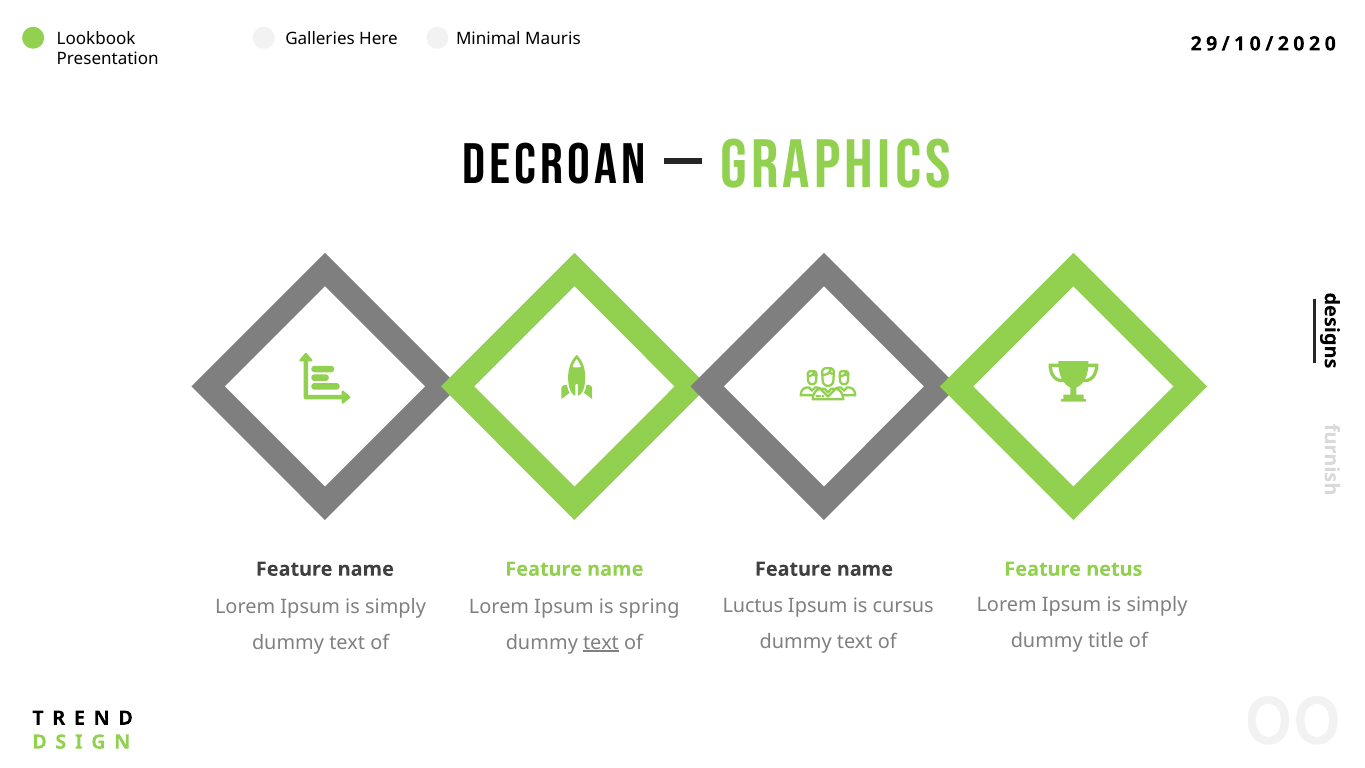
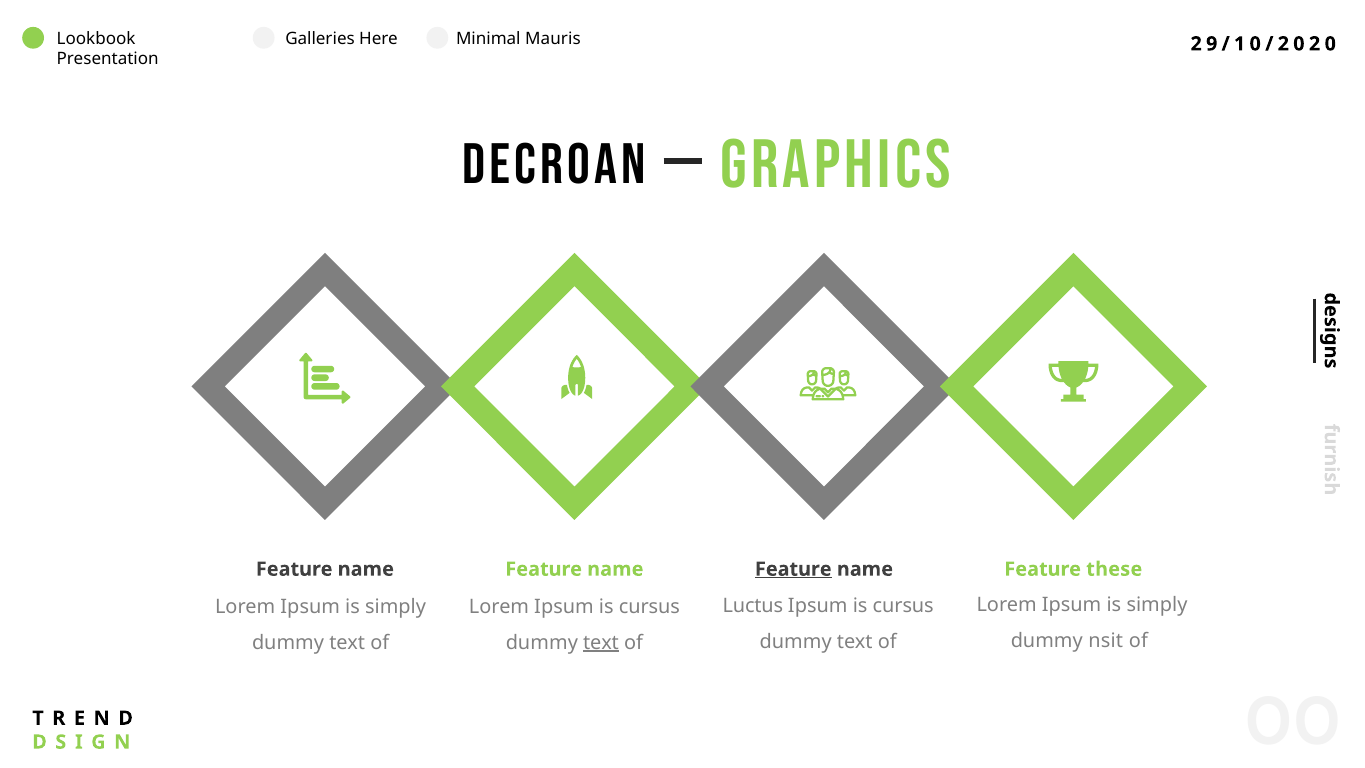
Feature at (793, 569) underline: none -> present
netus: netus -> these
Lorem Ipsum is spring: spring -> cursus
title: title -> nsit
